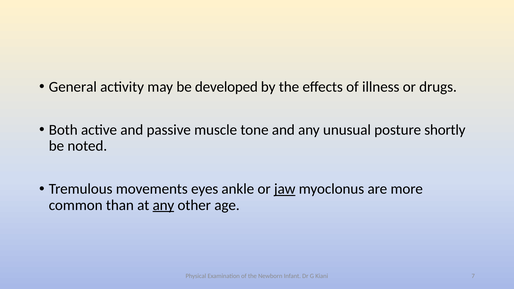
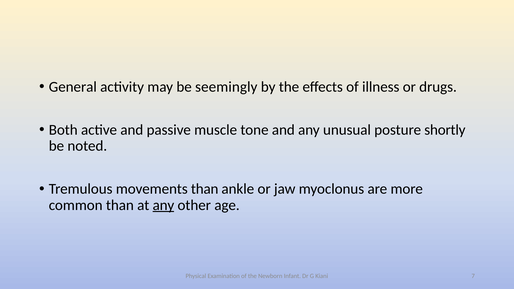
developed: developed -> seemingly
movements eyes: eyes -> than
jaw underline: present -> none
